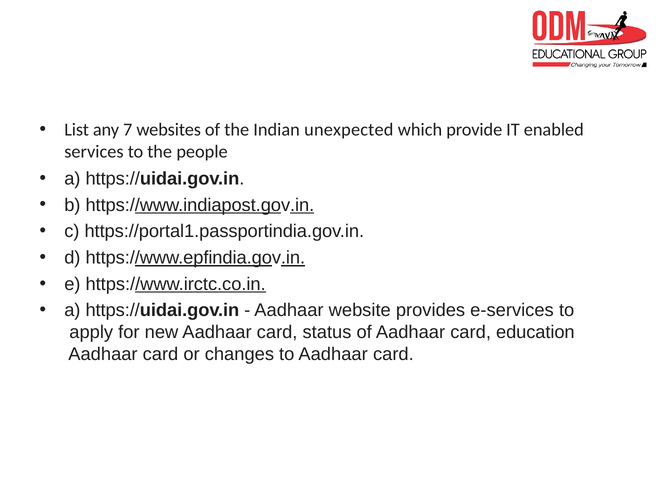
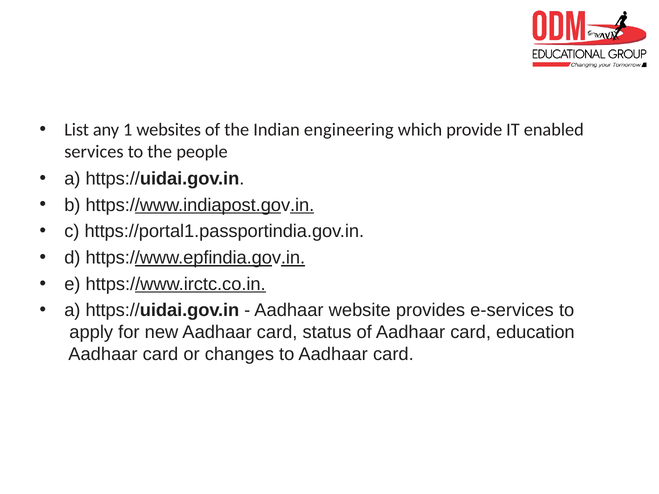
7: 7 -> 1
unexpected: unexpected -> engineering
